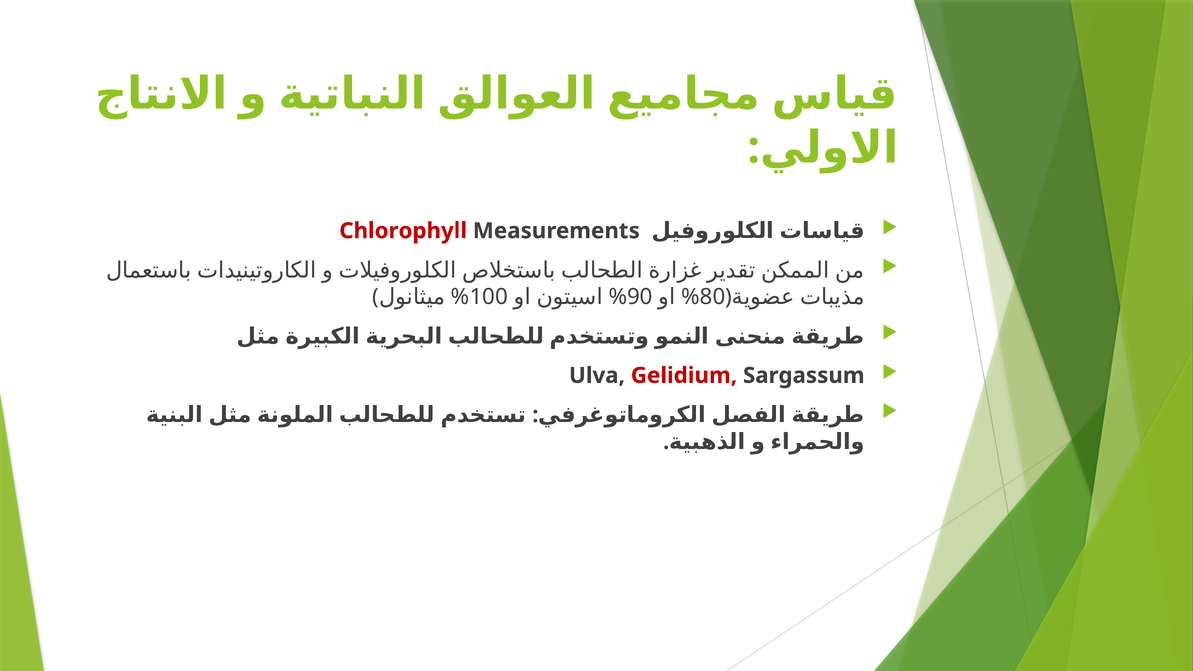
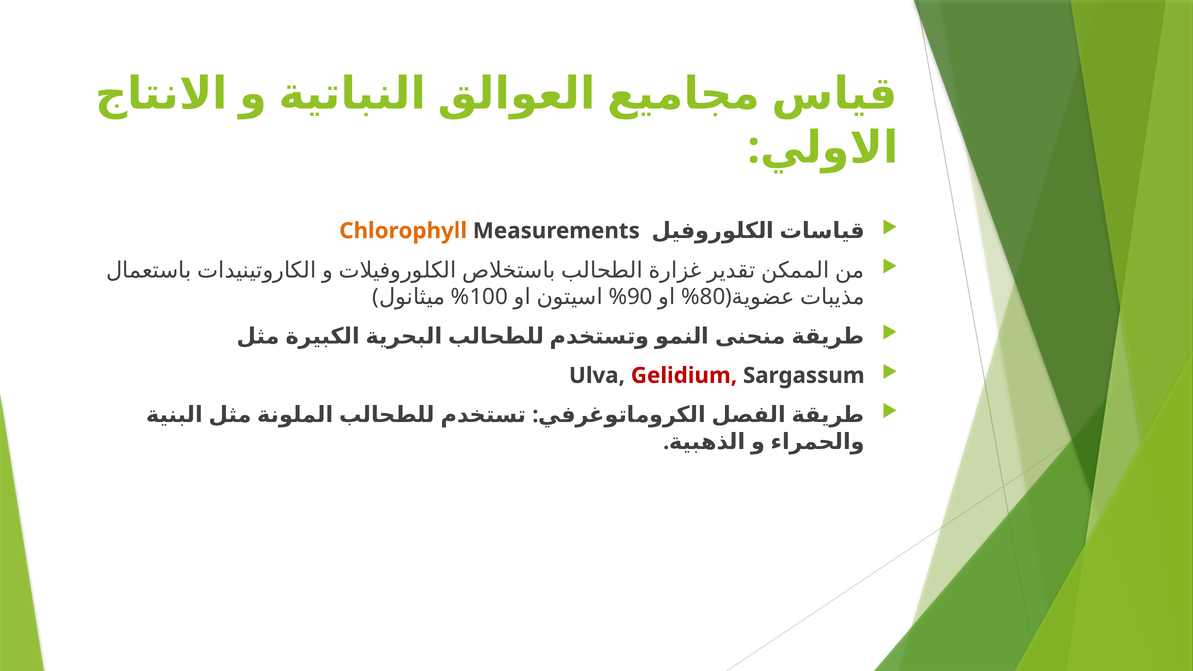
Chlorophyll colour: red -> orange
